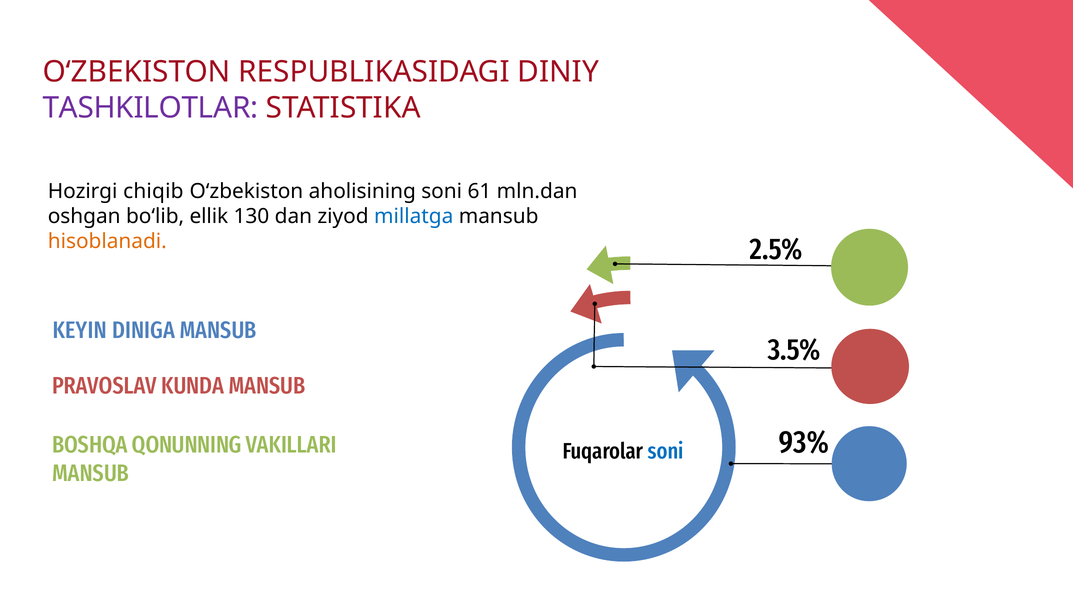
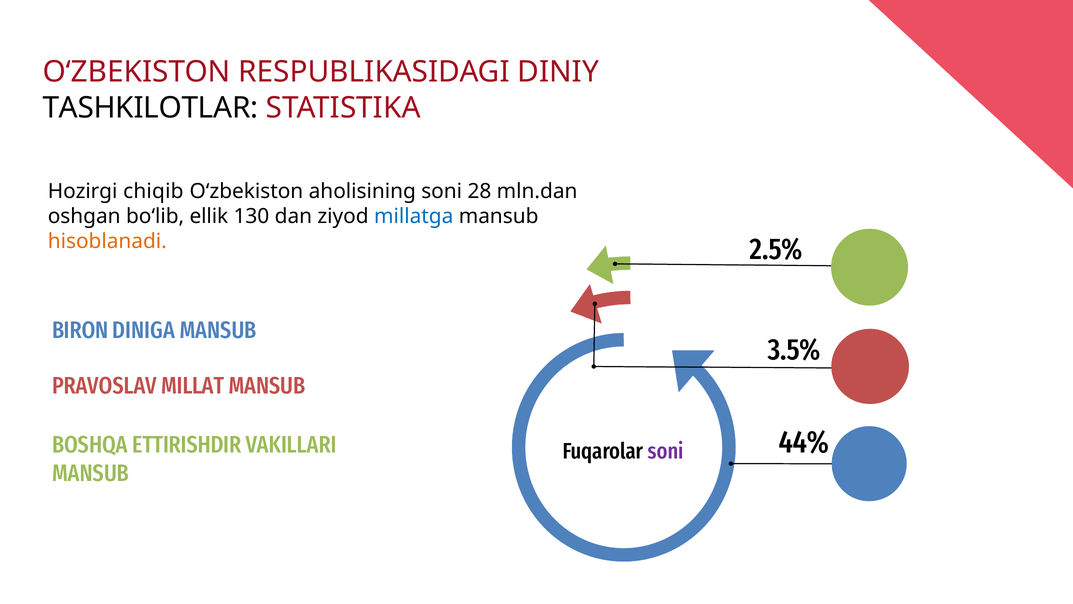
TASHKILOTLAR colour: purple -> black
61: 61 -> 28
KEYIN: KEYIN -> BIRON
KUNDA: KUNDA -> MILLAT
93%: 93% -> 44%
QONUNNING: QONUNNING -> ETTIRISHDIR
soni at (666, 451) colour: blue -> purple
